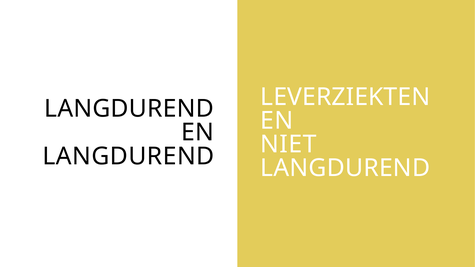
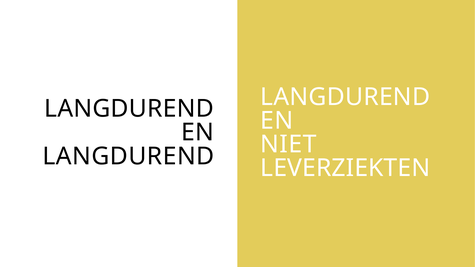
LEVERZIEKTEN at (345, 97): LEVERZIEKTEN -> LANGDUREND
LANGDUREND at (345, 168): LANGDUREND -> LEVERZIEKTEN
